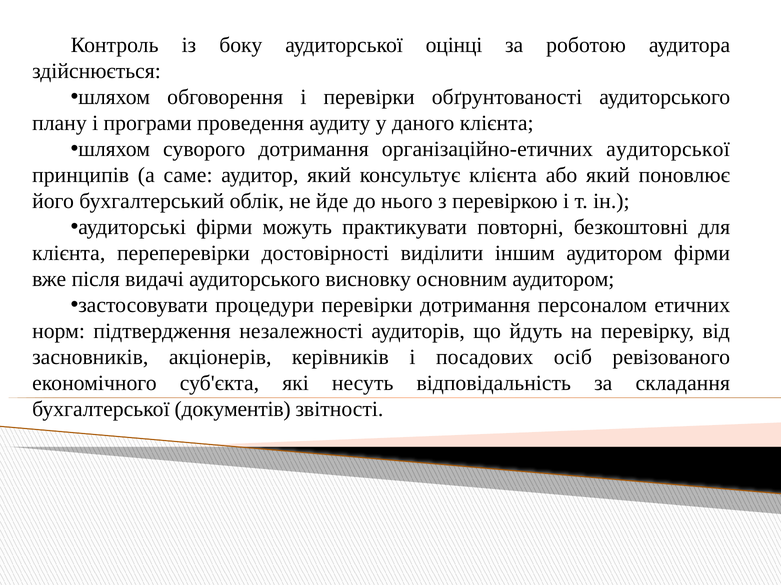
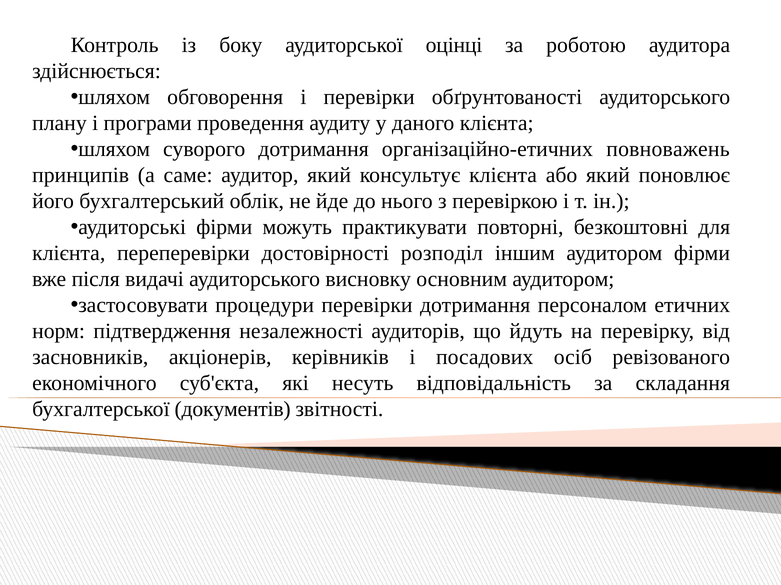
організаційно-етичних аудиторської: аудиторської -> повноважень
виділити: виділити -> розподіл
